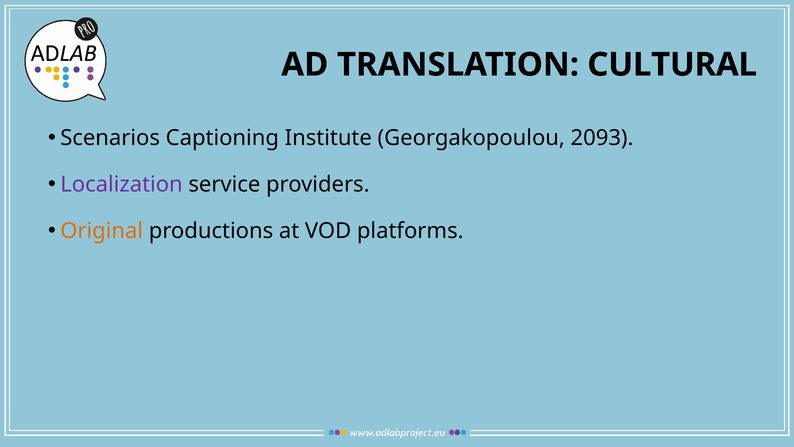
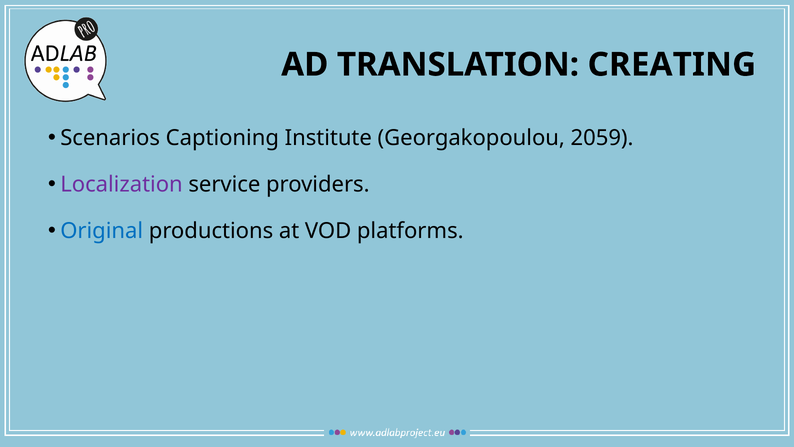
CULTURAL: CULTURAL -> CREATING
2093: 2093 -> 2059
Original colour: orange -> blue
